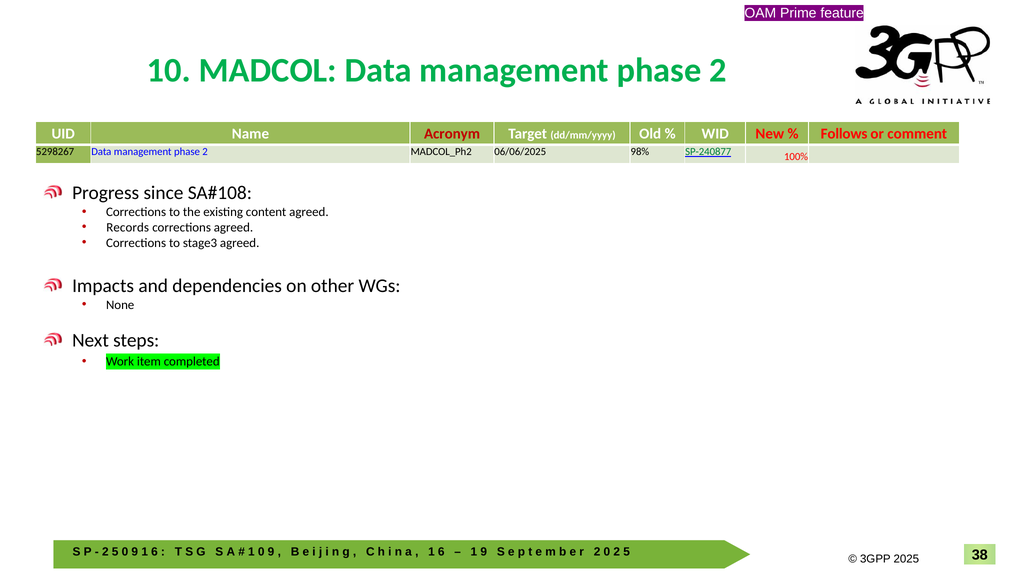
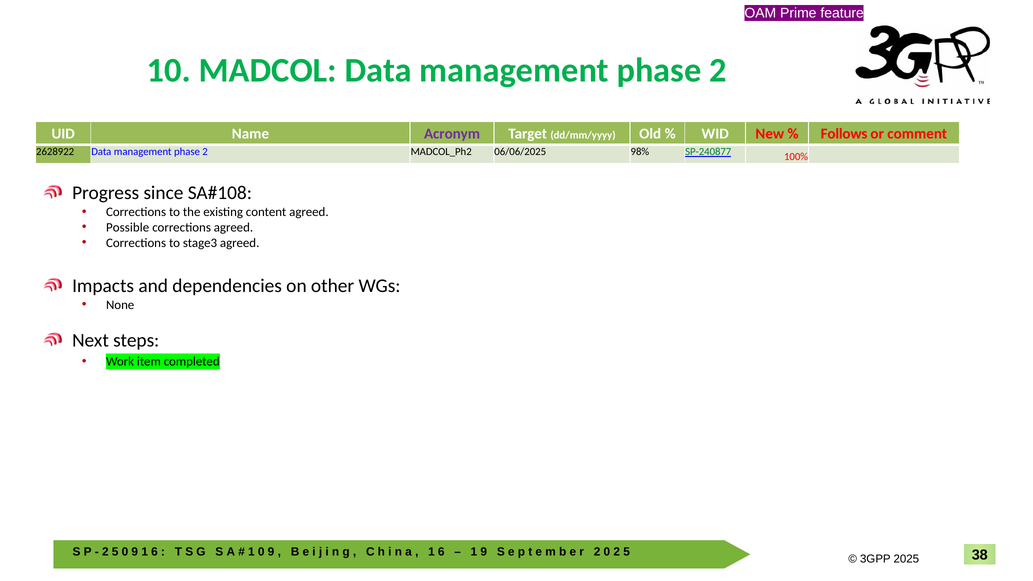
Acronym colour: red -> purple
5298267: 5298267 -> 2628922
Records: Records -> Possible
